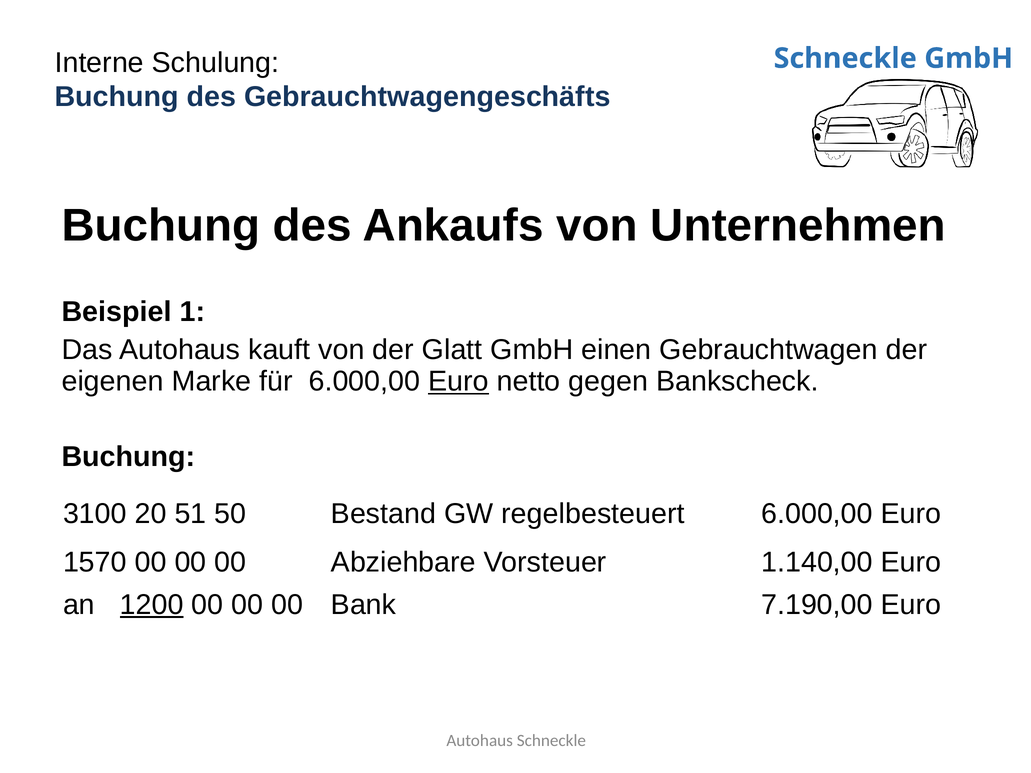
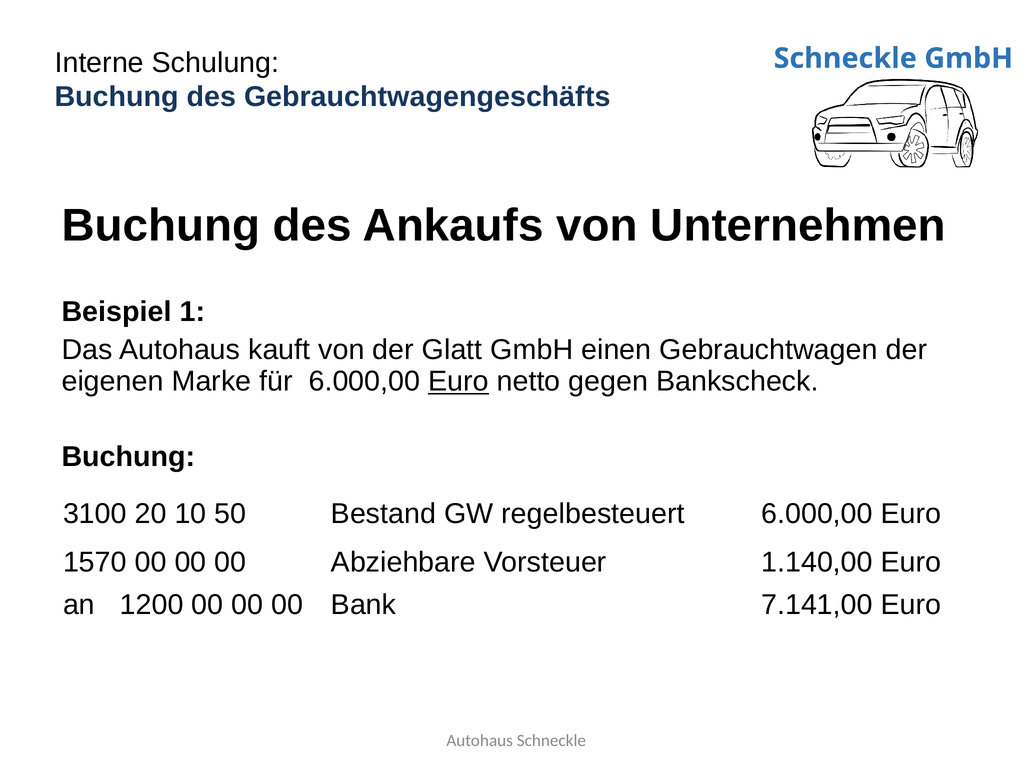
51: 51 -> 10
1200 underline: present -> none
7.190,00: 7.190,00 -> 7.141,00
